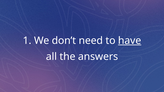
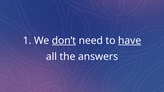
don’t underline: none -> present
